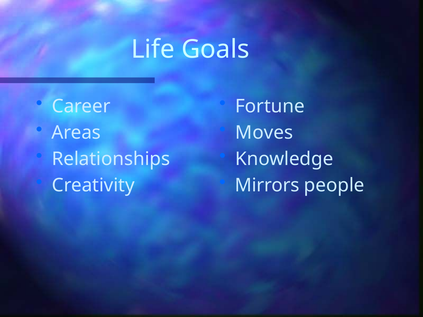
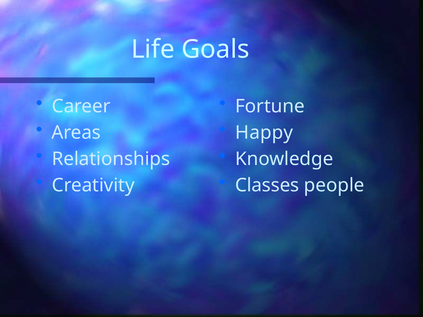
Moves: Moves -> Happy
Mirrors: Mirrors -> Classes
